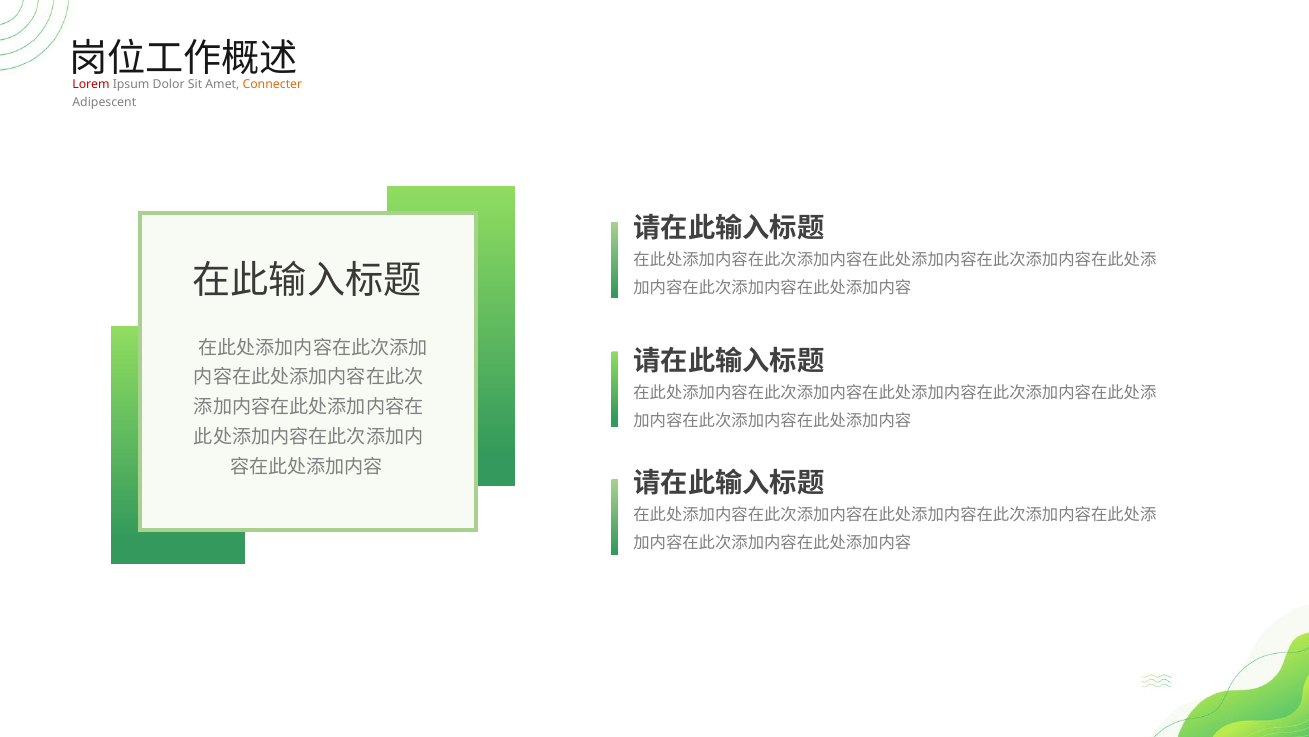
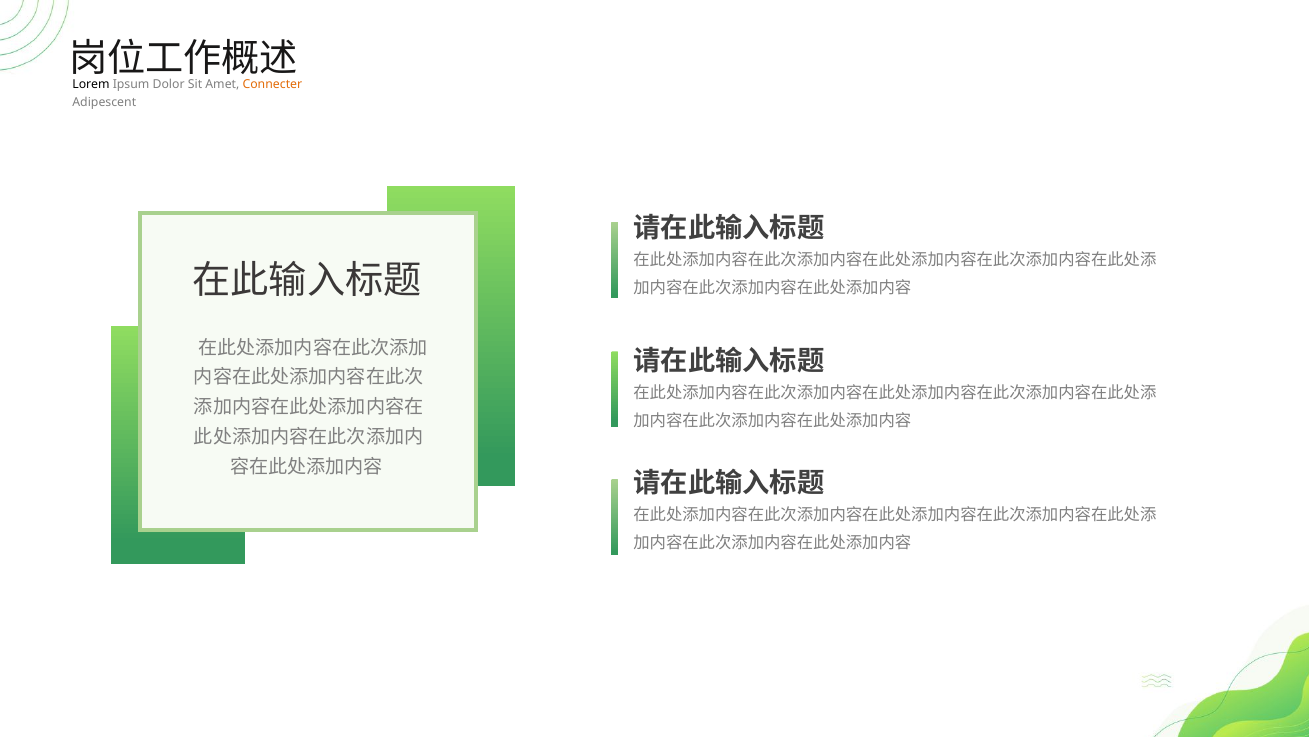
Lorem colour: red -> black
